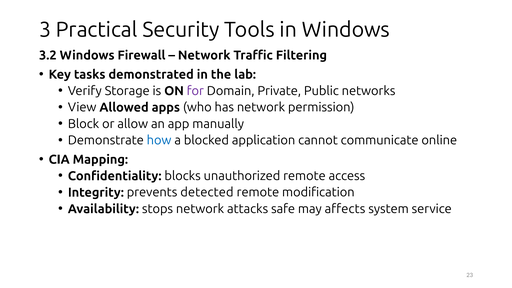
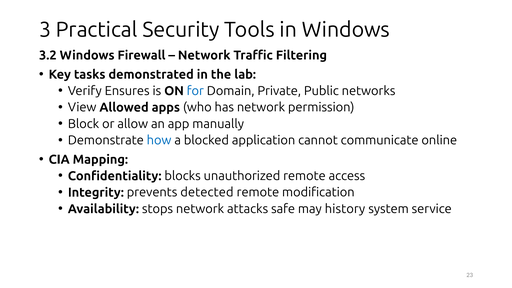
Storage: Storage -> Ensures
for colour: purple -> blue
affects: affects -> history
